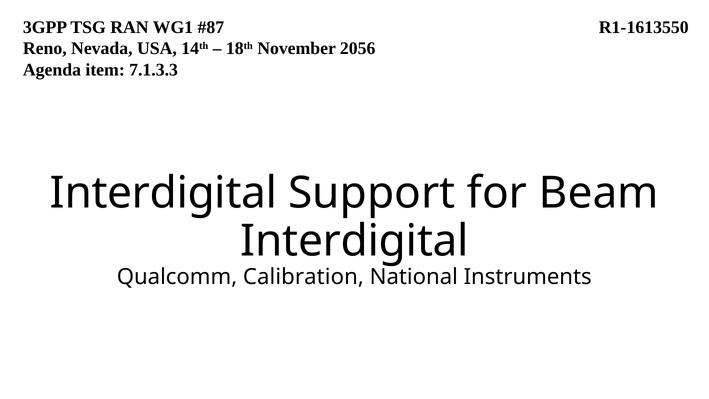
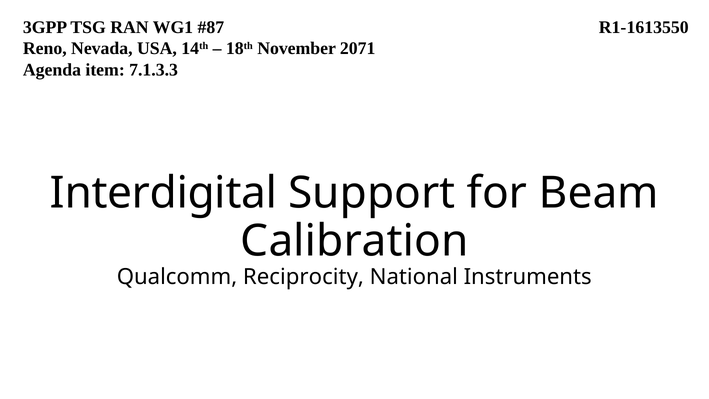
2056: 2056 -> 2071
Interdigital at (355, 241): Interdigital -> Calibration
Calibration: Calibration -> Reciprocity
